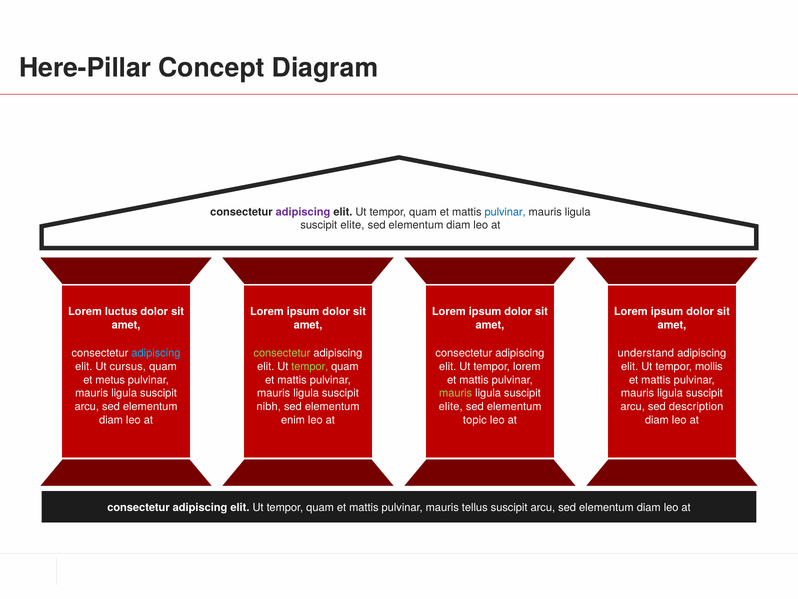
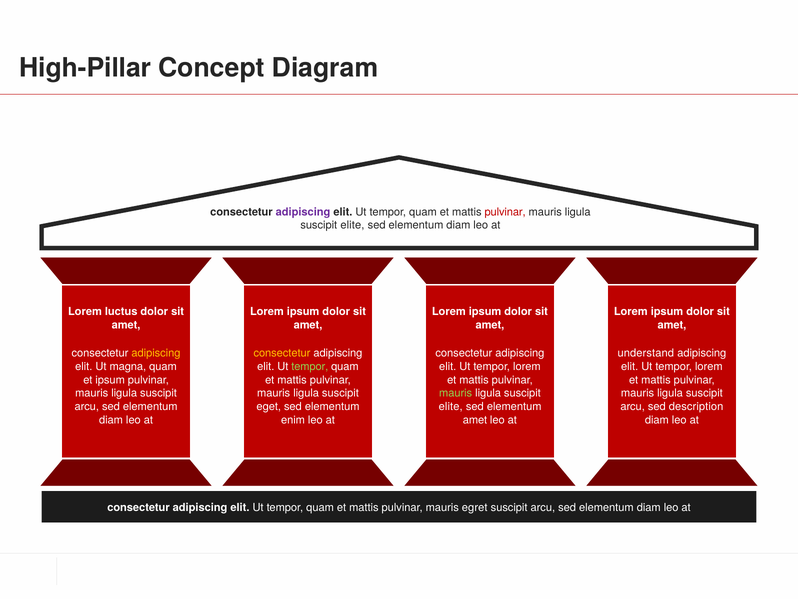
Here-Pillar: Here-Pillar -> High-Pillar
pulvinar at (505, 212) colour: blue -> red
adipiscing at (156, 353) colour: light blue -> yellow
consectetur at (282, 353) colour: light green -> yellow
cursus: cursus -> magna
mollis at (709, 366): mollis -> lorem
et metus: metus -> ipsum
nibh: nibh -> eget
topic at (475, 419): topic -> amet
tellus: tellus -> egret
